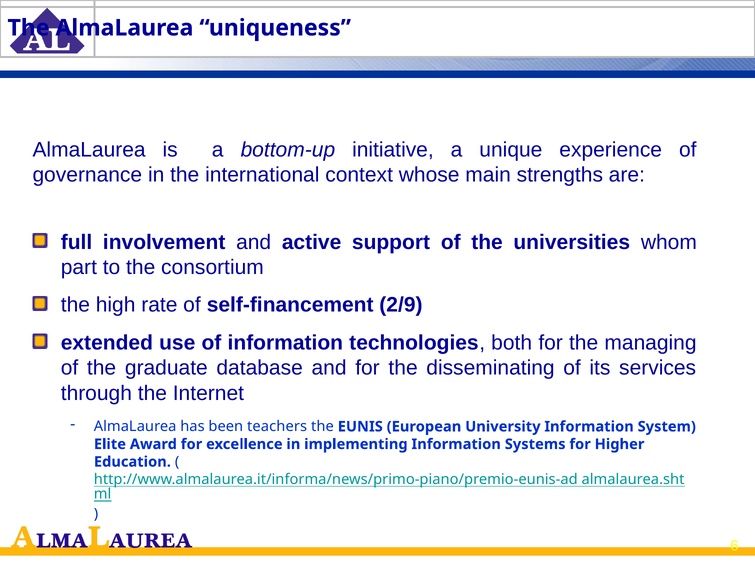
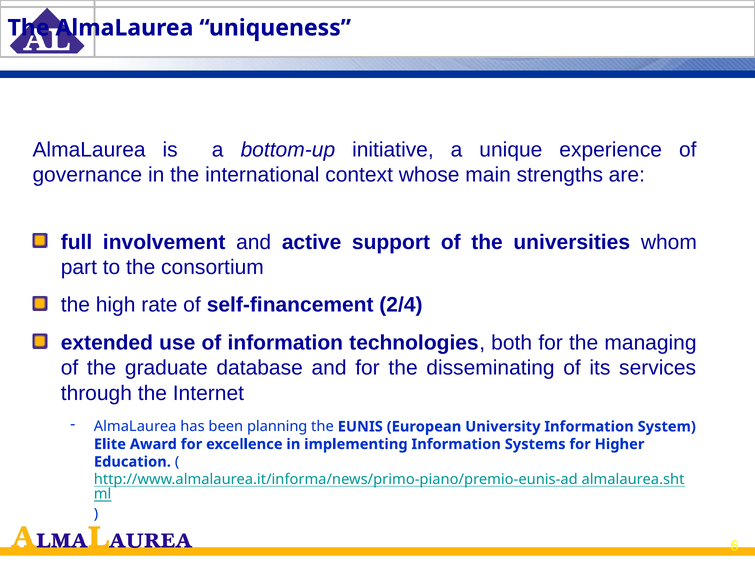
2/9: 2/9 -> 2/4
teachers: teachers -> planning
